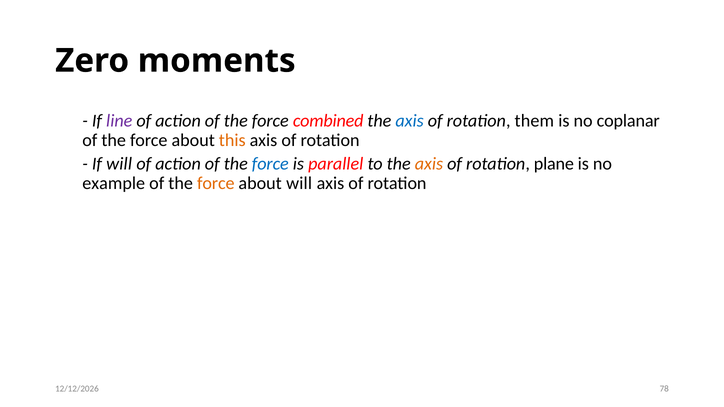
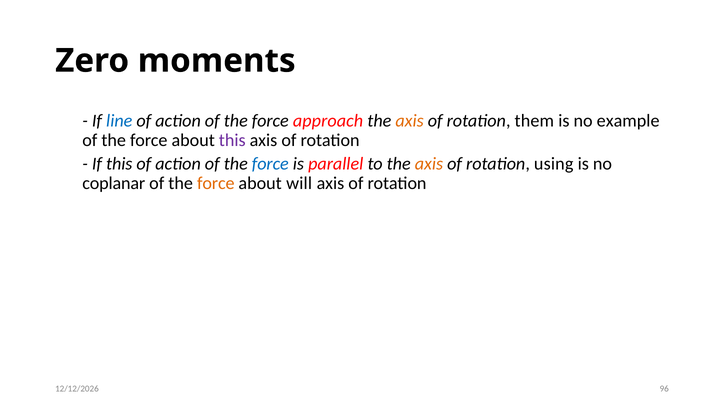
line colour: purple -> blue
combined: combined -> approach
axis at (410, 121) colour: blue -> orange
coplanar: coplanar -> example
this at (232, 140) colour: orange -> purple
If will: will -> this
plane: plane -> using
example: example -> coplanar
78: 78 -> 96
